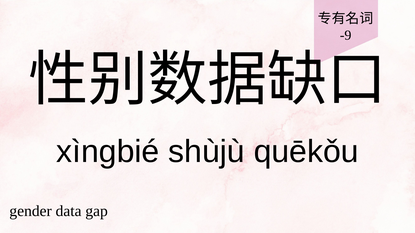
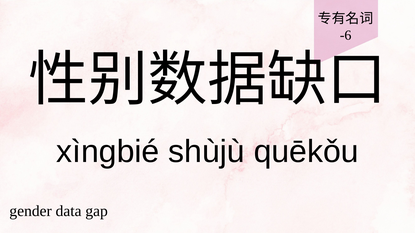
-9: -9 -> -6
